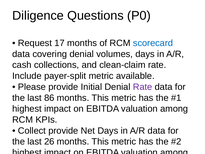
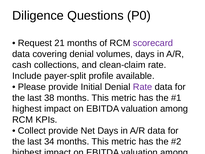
17: 17 -> 21
scorecard colour: blue -> purple
payer-split metric: metric -> profile
86: 86 -> 38
26: 26 -> 34
